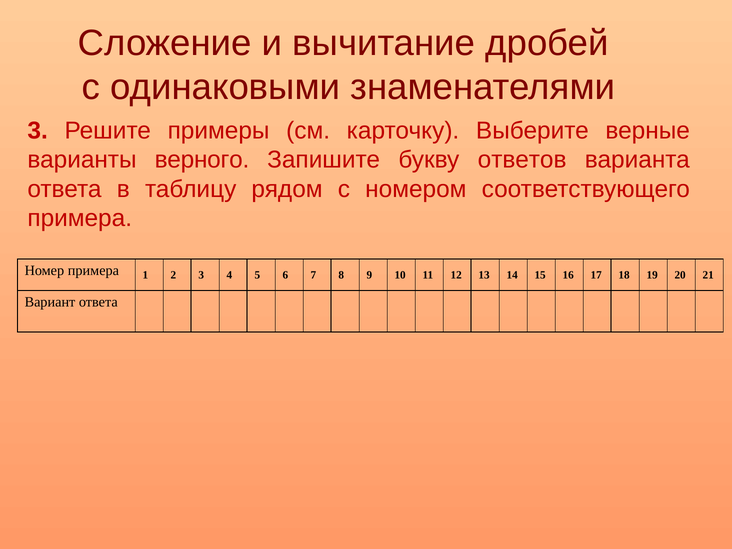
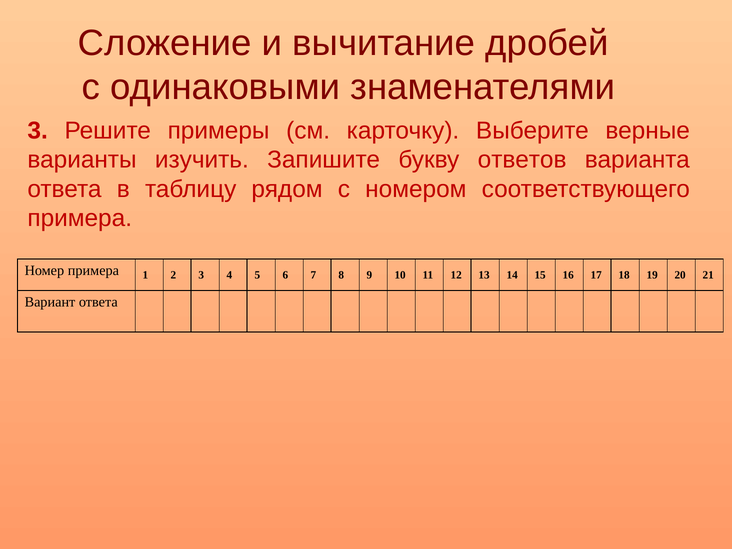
верного: верного -> изучить
